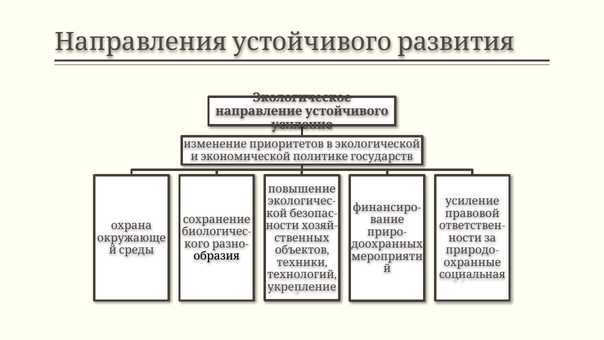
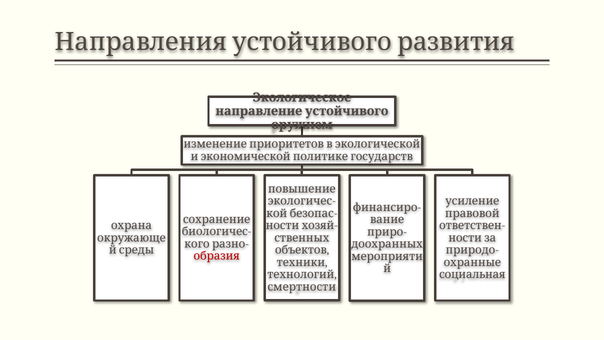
усиление at (302, 124): усиление -> оружием
образия colour: black -> red
укрепление: укрепление -> смертности
